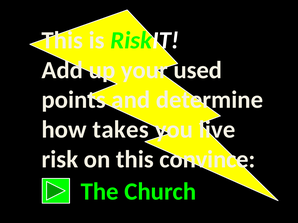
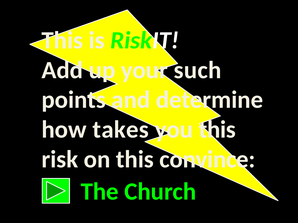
used: used -> such
you live: live -> this
